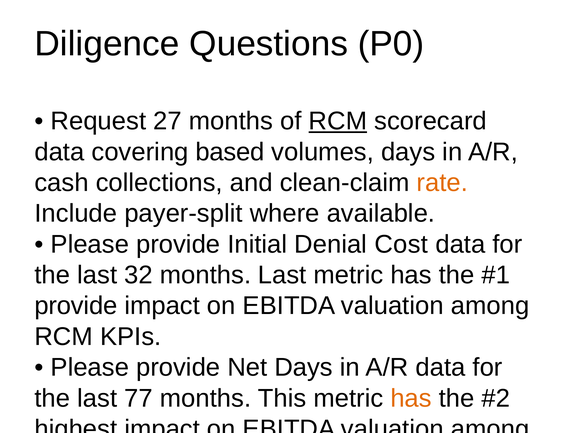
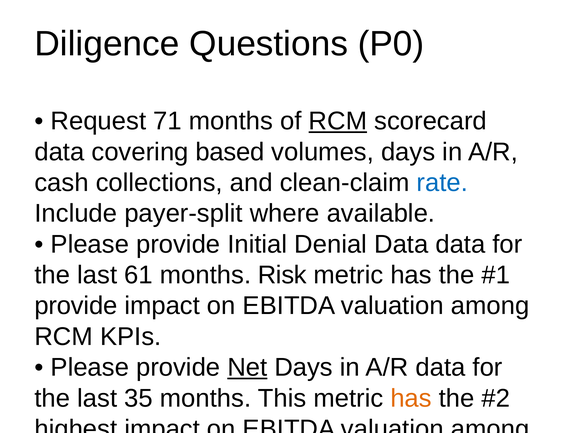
27: 27 -> 71
rate at (442, 183) colour: orange -> blue
Denial Cost: Cost -> Data
32: 32 -> 61
months Last: Last -> Risk
Net at (247, 367) underline: none -> present
77: 77 -> 35
